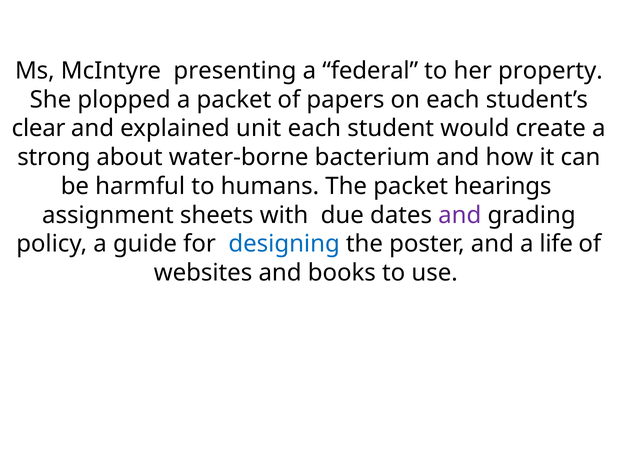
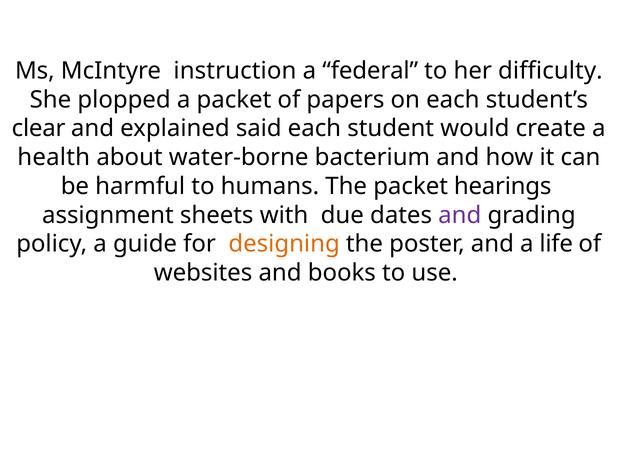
presenting: presenting -> instruction
property: property -> difficulty
unit: unit -> said
strong: strong -> health
designing colour: blue -> orange
